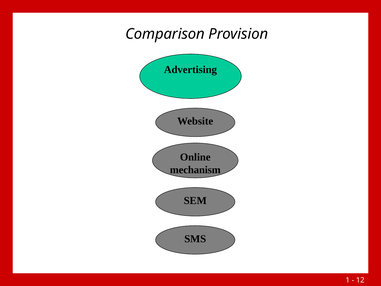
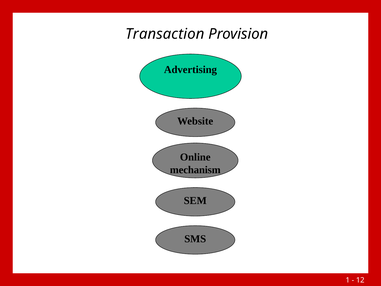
Comparison: Comparison -> Transaction
